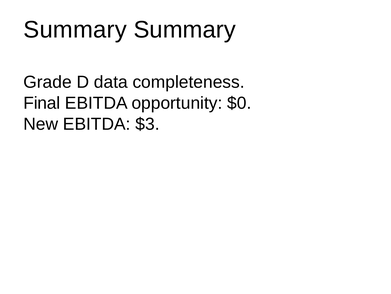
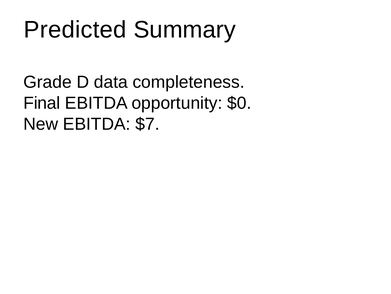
Summary at (75, 30): Summary -> Predicted
$3: $3 -> $7
